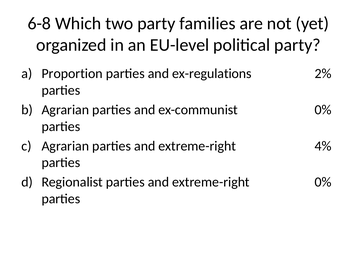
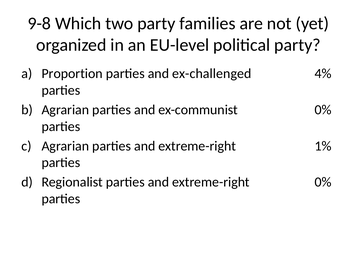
6-8: 6-8 -> 9-8
ex-regulations: ex-regulations -> ex-challenged
2%: 2% -> 4%
4%: 4% -> 1%
